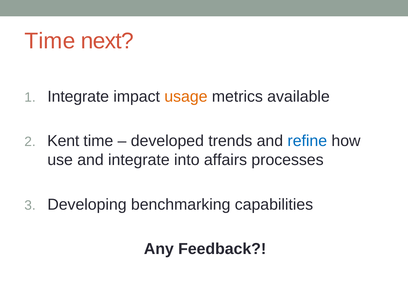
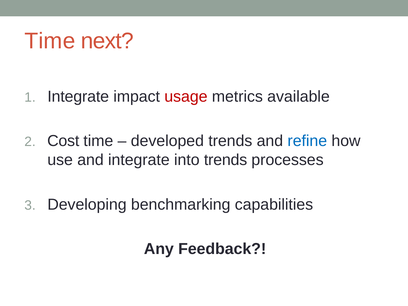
usage colour: orange -> red
Kent: Kent -> Cost
into affairs: affairs -> trends
